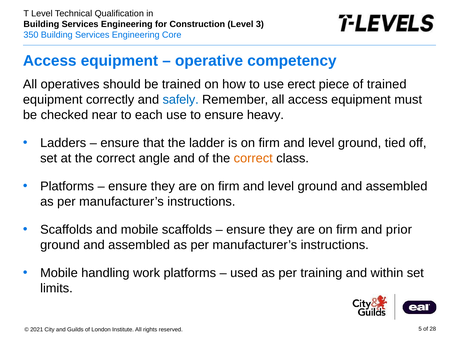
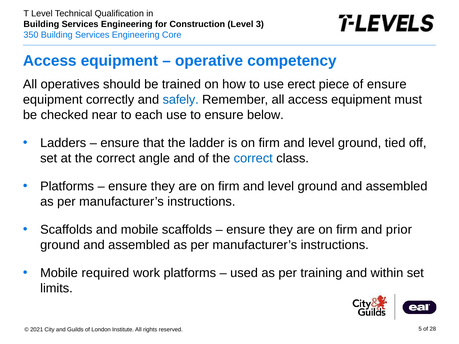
of trained: trained -> ensure
heavy: heavy -> below
correct at (253, 158) colour: orange -> blue
handling: handling -> required
